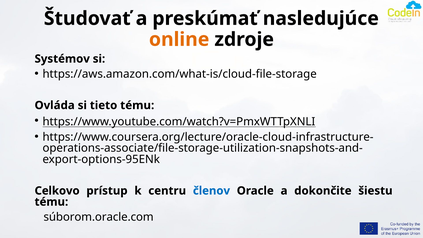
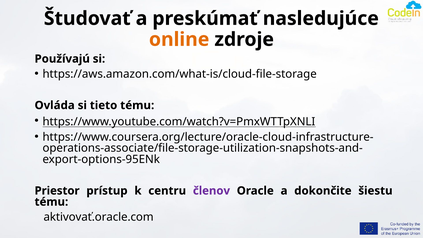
Systémov: Systémov -> Používajú
Celkovo: Celkovo -> Priestor
členov colour: blue -> purple
súborom.oracle.com: súborom.oracle.com -> aktivovať.oracle.com
